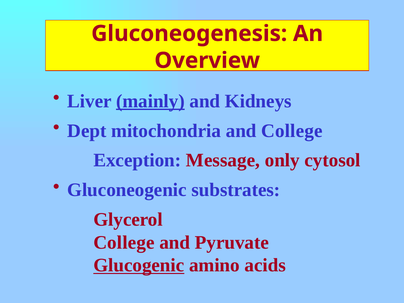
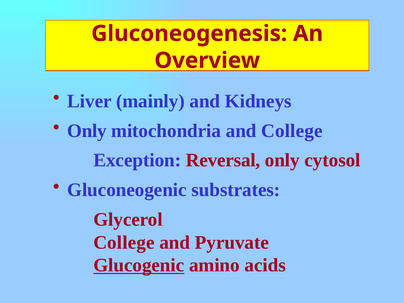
mainly underline: present -> none
Dept at (87, 131): Dept -> Only
Message: Message -> Reversal
